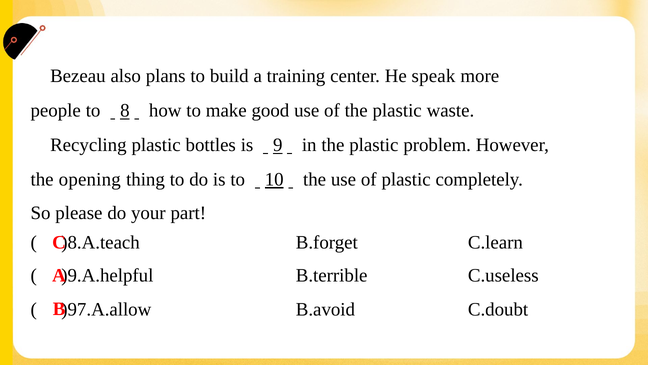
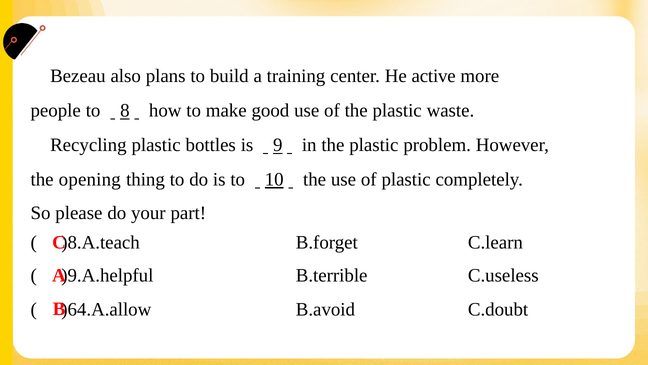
speak: speak -> active
)97.A.allow: )97.A.allow -> )64.A.allow
